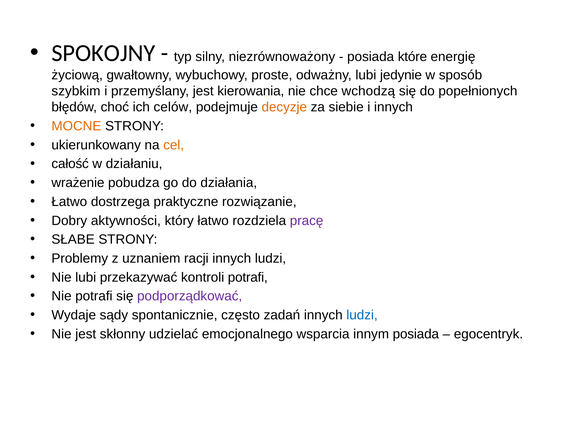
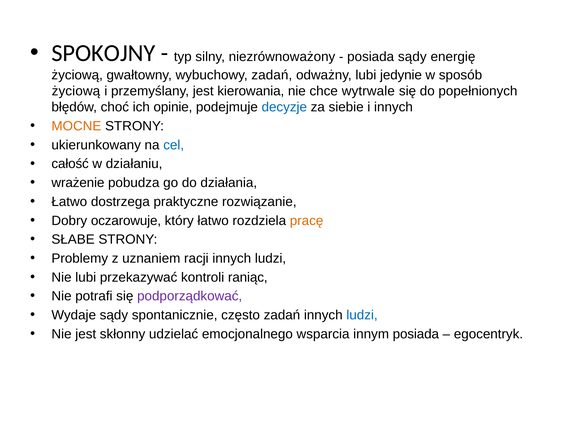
posiada które: które -> sądy
wybuchowy proste: proste -> zadań
szybkim at (76, 91): szybkim -> życiową
wchodzą: wchodzą -> wytrwale
celów: celów -> opinie
decyzje colour: orange -> blue
cel colour: orange -> blue
aktywności: aktywności -> oczarowuje
pracę colour: purple -> orange
kontroli potrafi: potrafi -> raniąc
